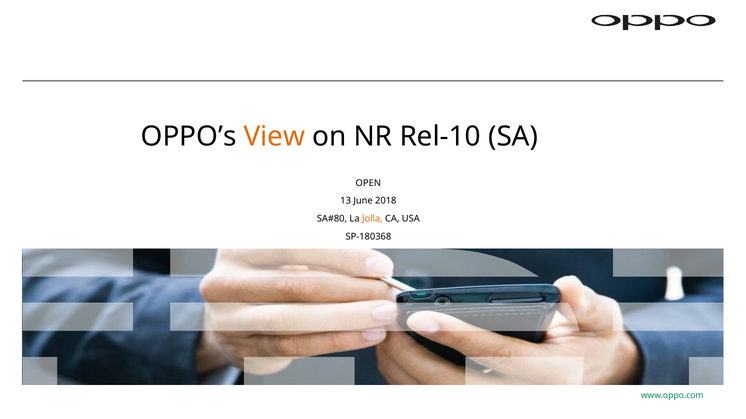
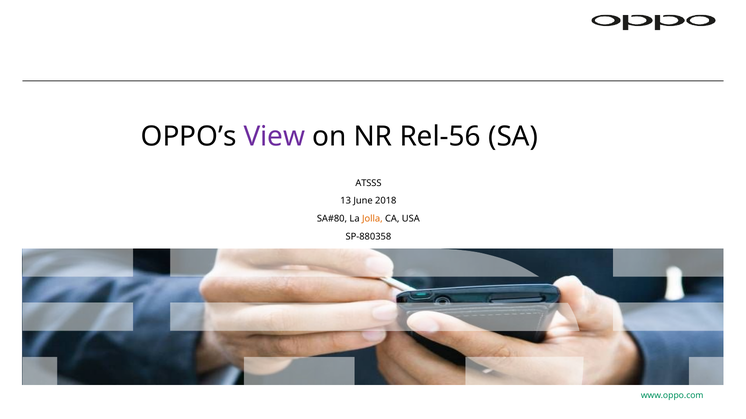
View colour: orange -> purple
Rel-10: Rel-10 -> Rel-56
OPEN: OPEN -> ATSSS
SP-180368: SP-180368 -> SP-880358
